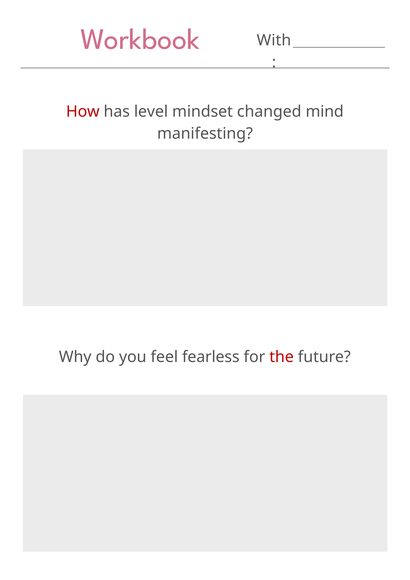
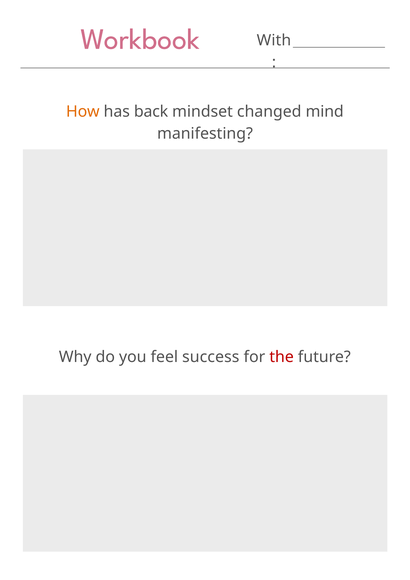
How colour: red -> orange
level: level -> back
fearless: fearless -> success
